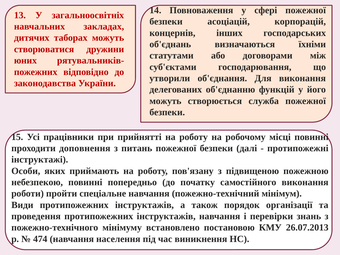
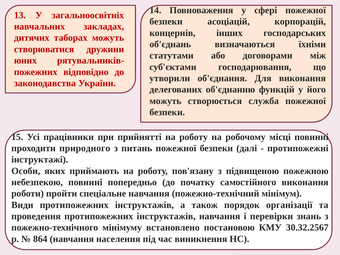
доповнення: доповнення -> природного
26.07.2013: 26.07.2013 -> 30.32.2567
474: 474 -> 864
